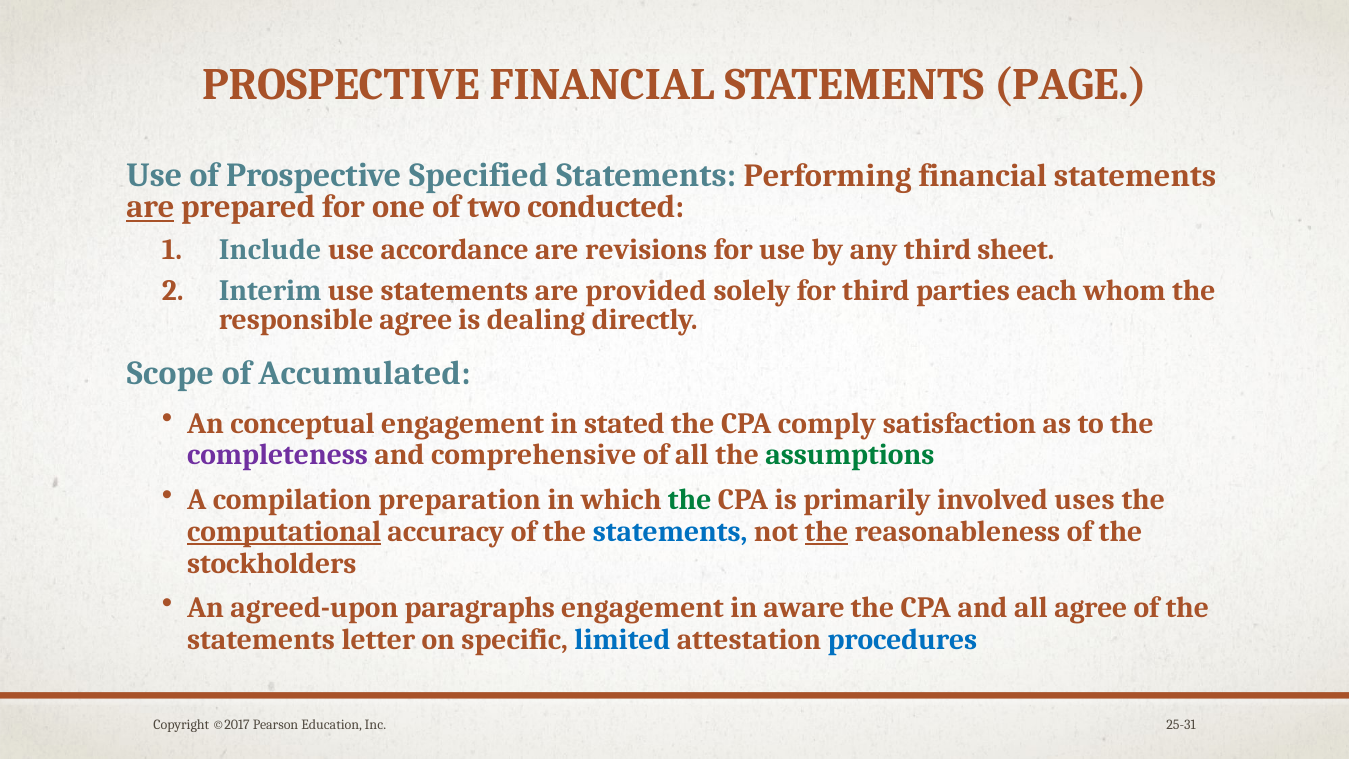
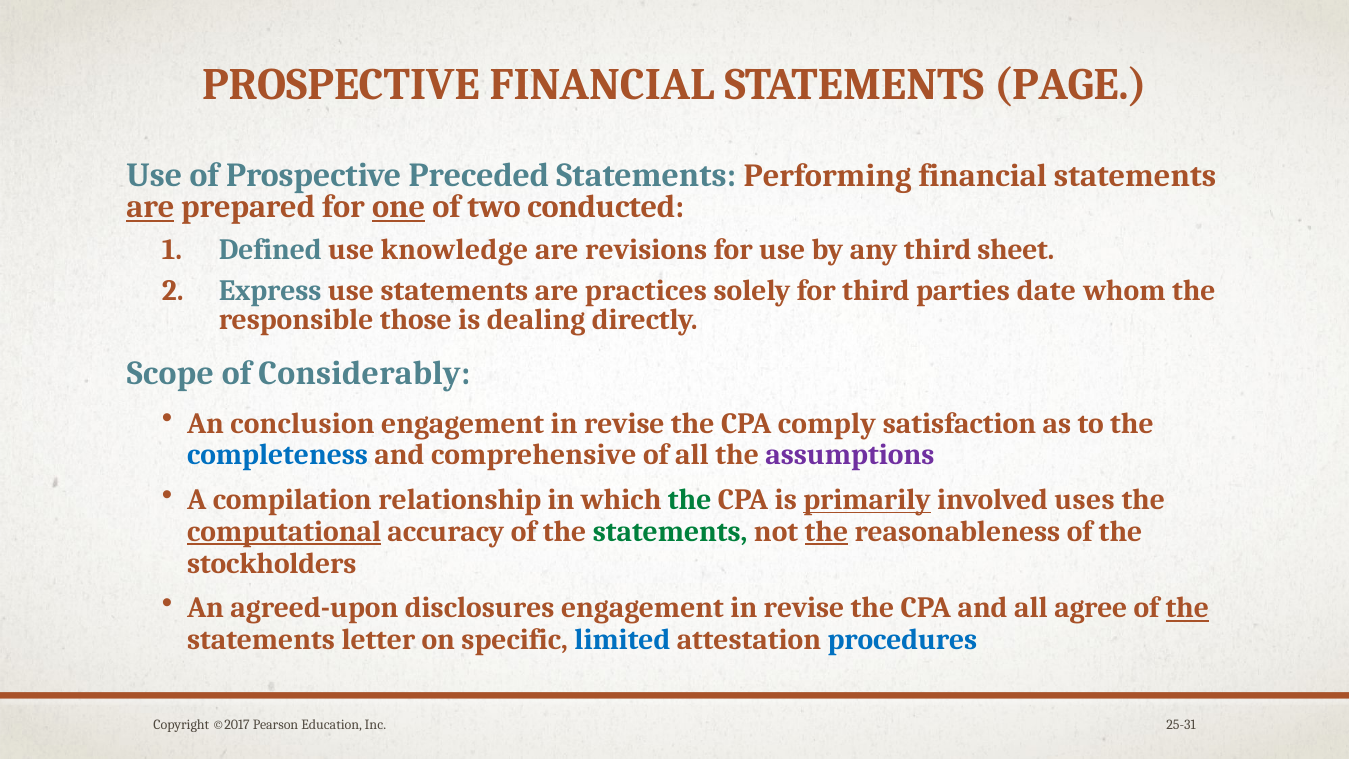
Specified: Specified -> Preceded
one underline: none -> present
Include: Include -> Defined
accordance: accordance -> knowledge
Interim: Interim -> Express
provided: provided -> practices
each: each -> date
responsible agree: agree -> those
Accumulated: Accumulated -> Considerably
conceptual: conceptual -> conclusion
stated at (624, 423): stated -> revise
completeness colour: purple -> blue
assumptions colour: green -> purple
preparation: preparation -> relationship
primarily underline: none -> present
statements at (670, 531) colour: blue -> green
paragraphs: paragraphs -> disclosures
aware at (804, 608): aware -> revise
the at (1187, 608) underline: none -> present
